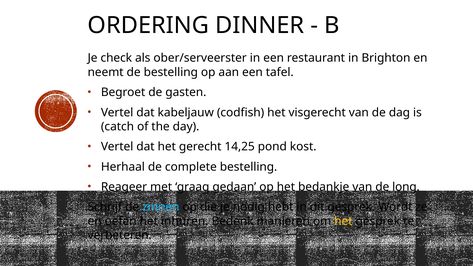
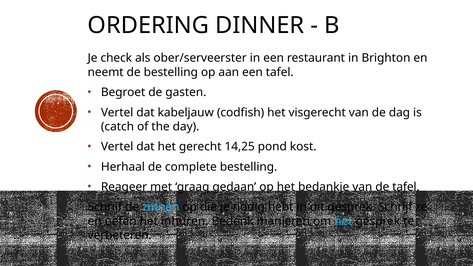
de long: long -> tafel
gesprek Wordt: Wordt -> Schrijf
het at (343, 221) colour: yellow -> light blue
